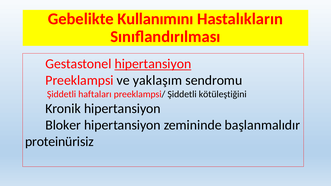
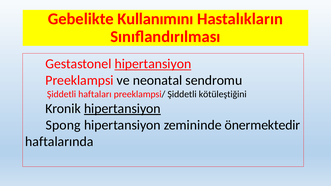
yaklaşım: yaklaşım -> neonatal
hipertansiyon at (122, 109) underline: none -> present
Bloker: Bloker -> Spong
başlanmalıdır: başlanmalıdır -> önermektedir
proteinürisiz: proteinürisiz -> haftalarında
